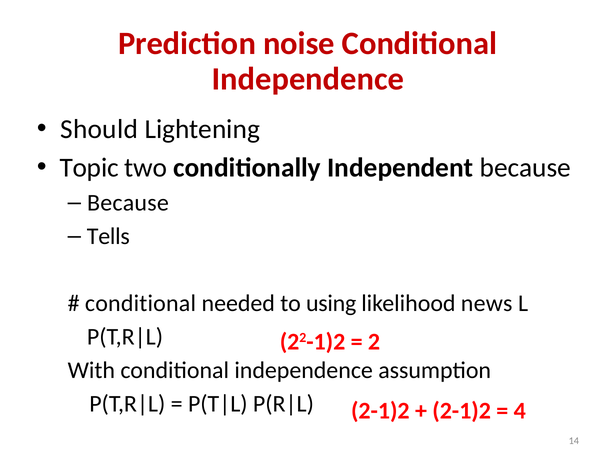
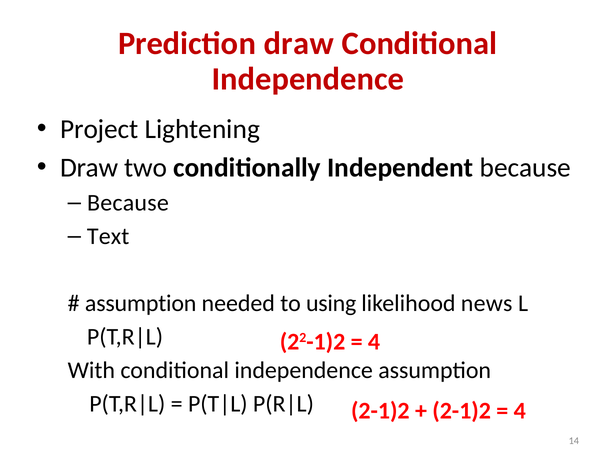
Prediction noise: noise -> draw
Should: Should -> Project
Topic at (89, 168): Topic -> Draw
Tells: Tells -> Text
conditional at (141, 303): conditional -> assumption
2 at (374, 342): 2 -> 4
